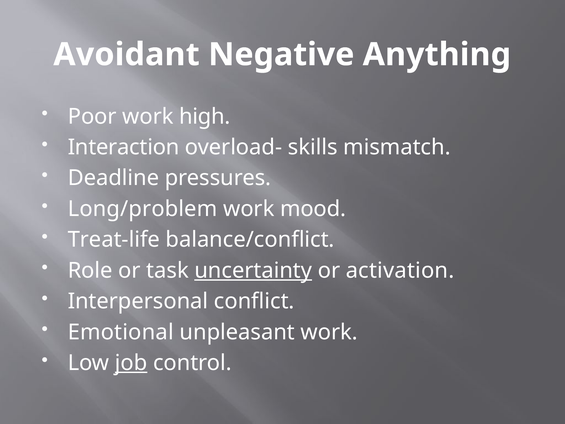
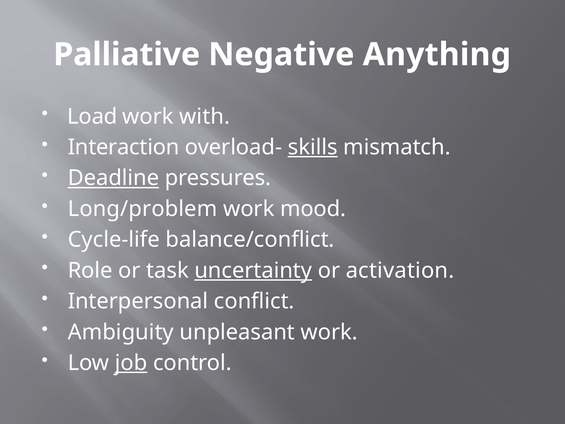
Avoidant: Avoidant -> Palliative
Poor: Poor -> Load
high: high -> with
skills underline: none -> present
Deadline underline: none -> present
Treat-life: Treat-life -> Cycle-life
Emotional: Emotional -> Ambiguity
